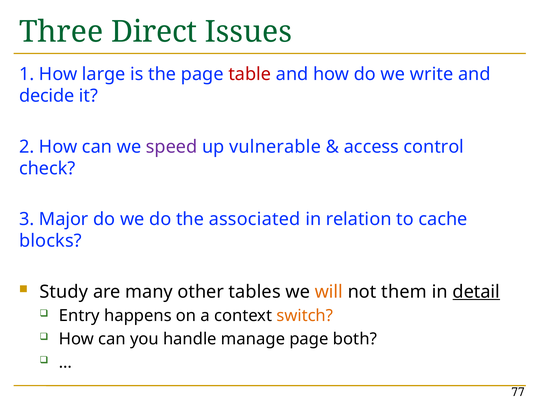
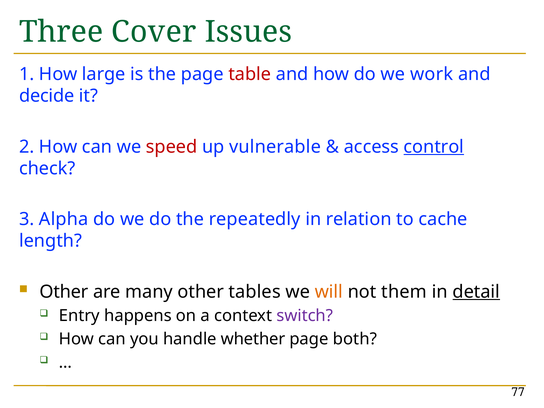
Direct: Direct -> Cover
write: write -> work
speed colour: purple -> red
control underline: none -> present
Major: Major -> Alpha
associated: associated -> repeatedly
blocks: blocks -> length
Study at (64, 292): Study -> Other
switch colour: orange -> purple
manage: manage -> whether
